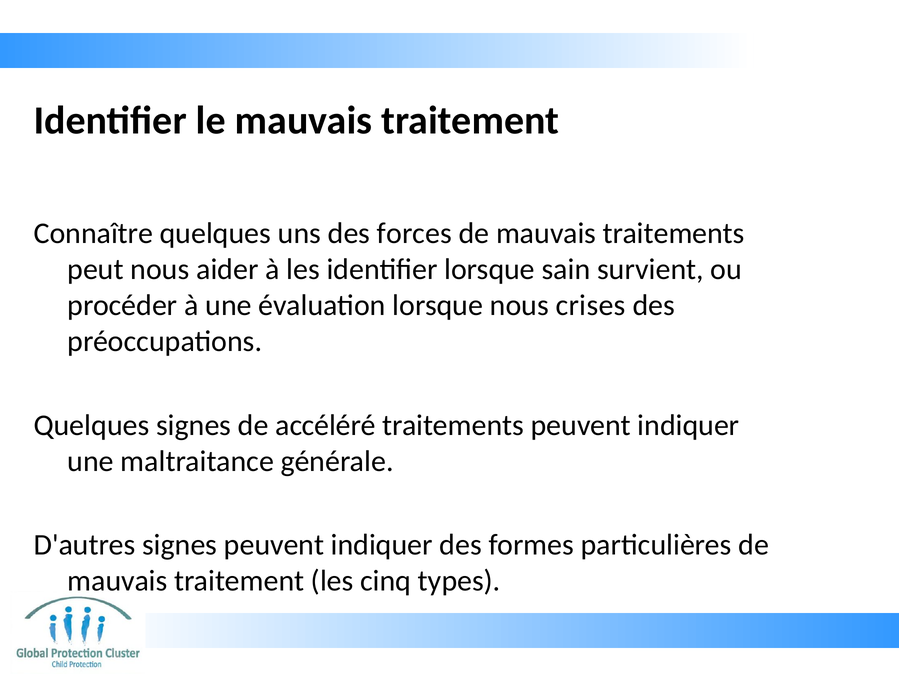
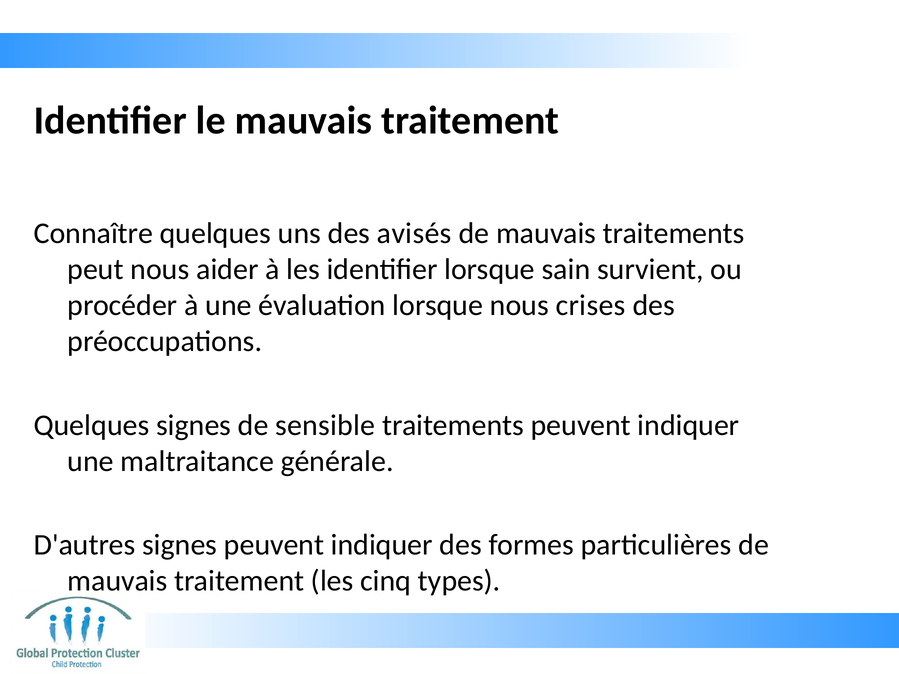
forces: forces -> avisés
accéléré: accéléré -> sensible
